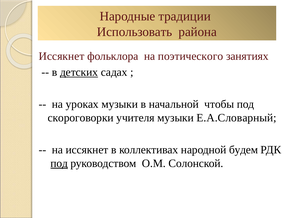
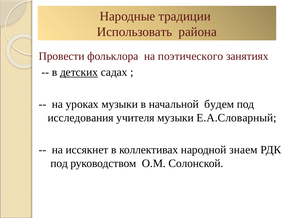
Иссякнет at (62, 56): Иссякнет -> Провести
чтобы: чтобы -> будем
скороговорки: скороговорки -> исследования
будем: будем -> знаем
под at (59, 164) underline: present -> none
